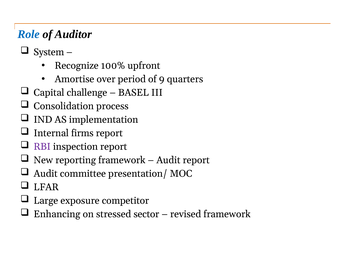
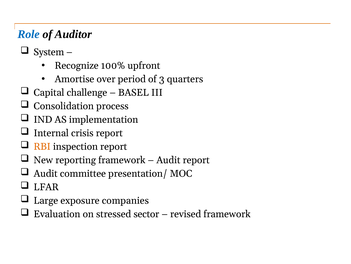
9: 9 -> 3
firms: firms -> crisis
RBI colour: purple -> orange
competitor: competitor -> companies
Enhancing: Enhancing -> Evaluation
